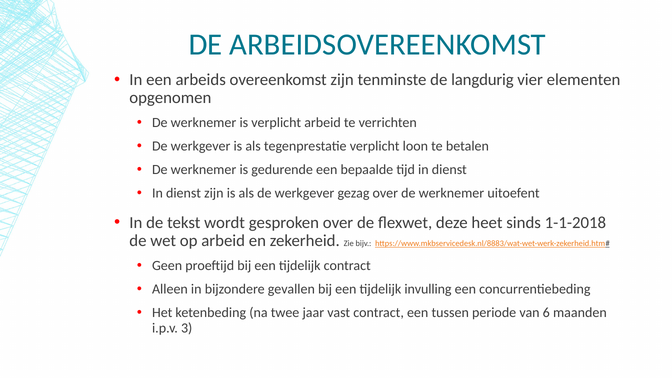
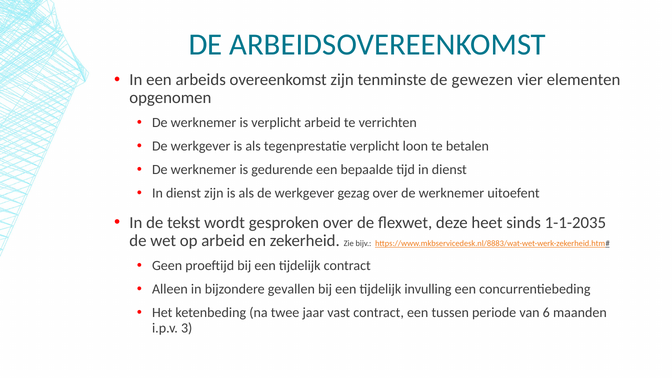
langdurig: langdurig -> gewezen
1-1-2018: 1-1-2018 -> 1-1-2035
